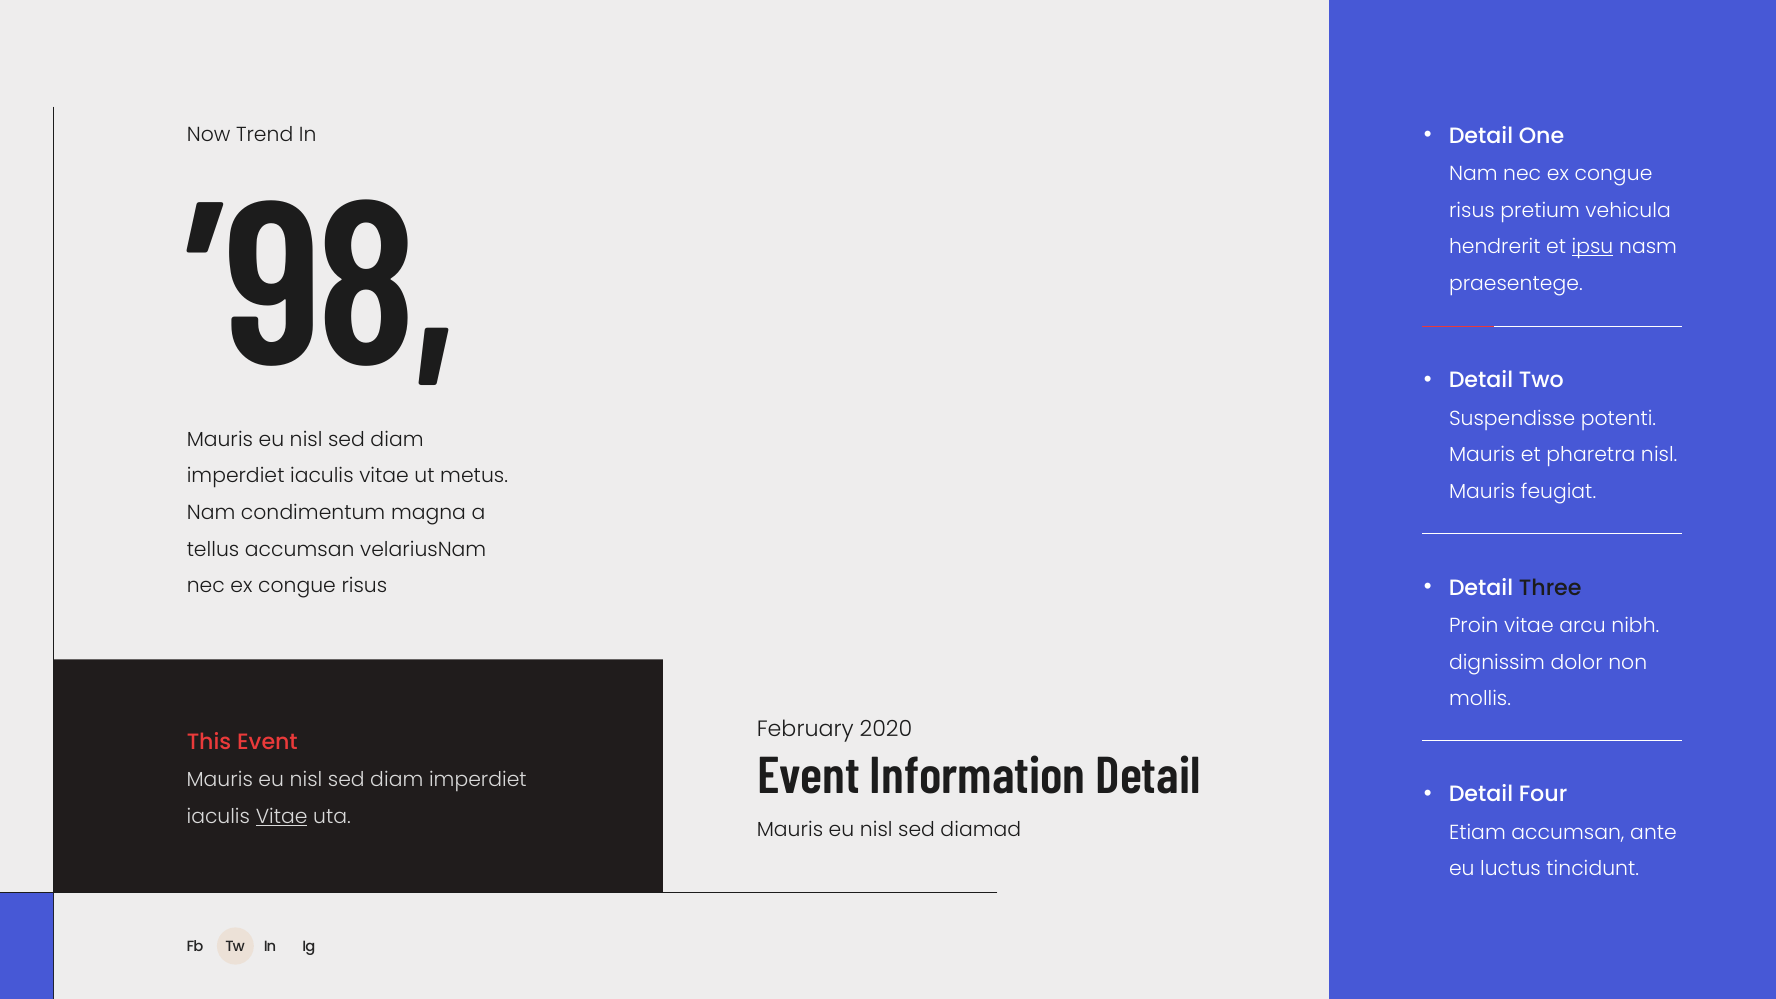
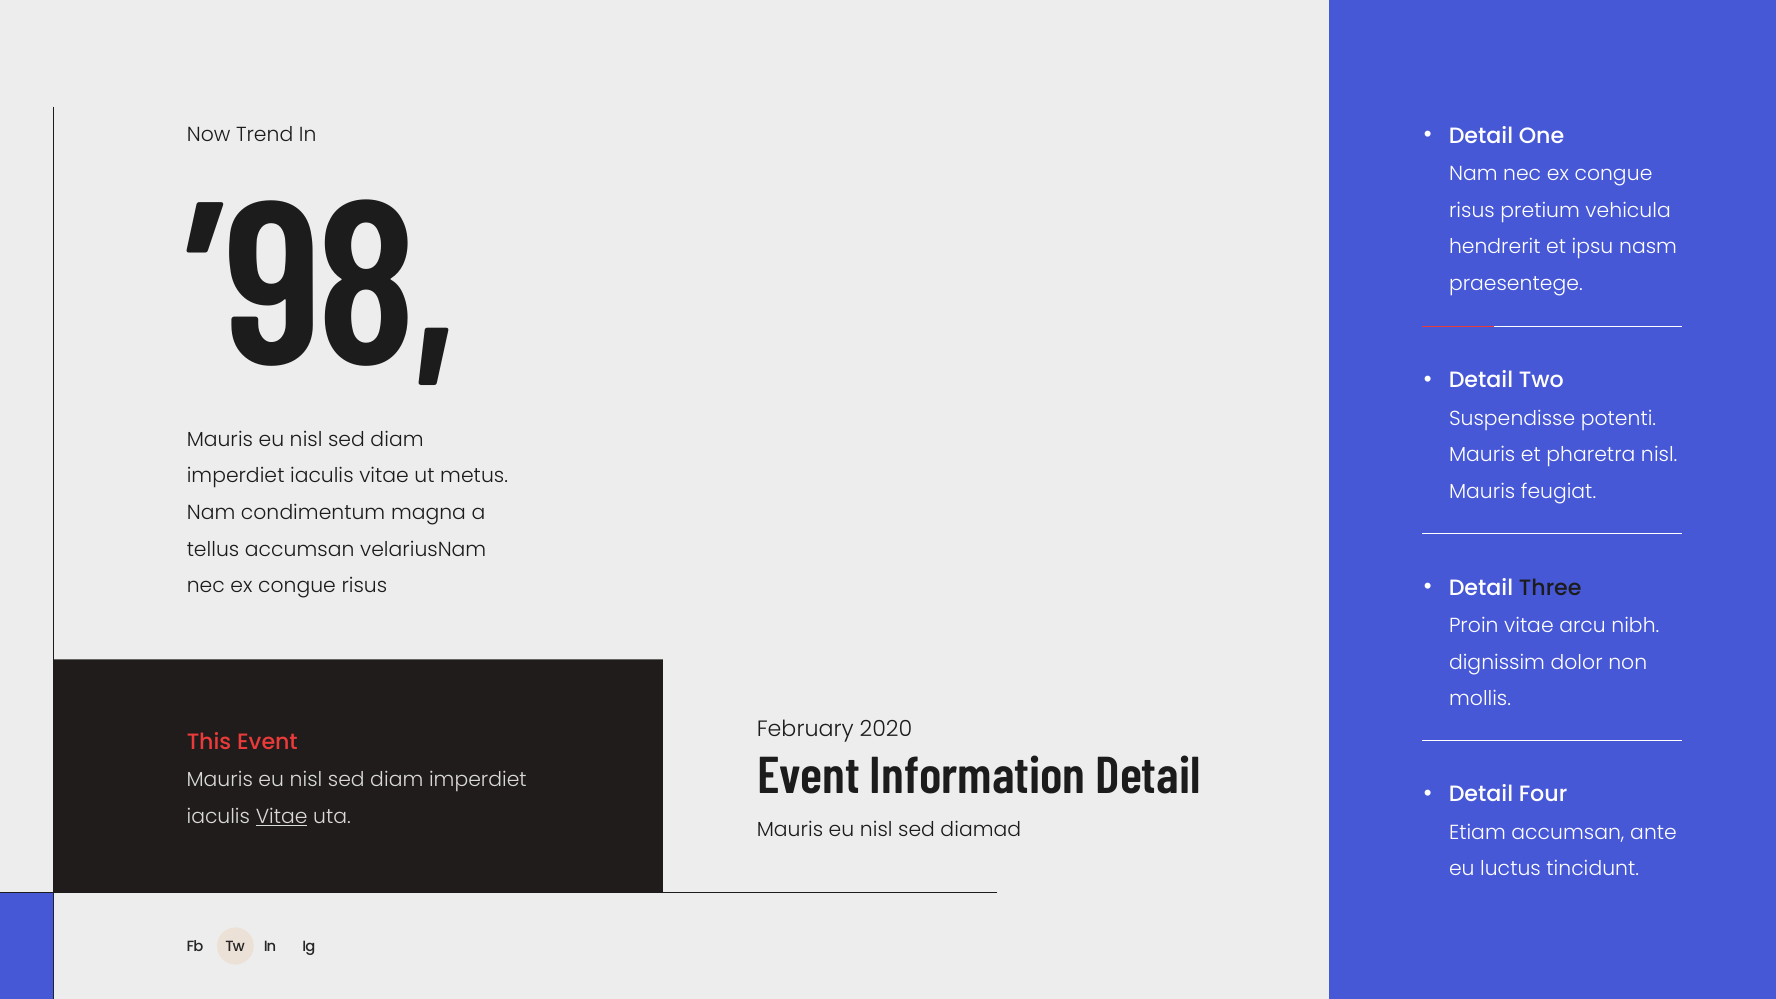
ipsu underline: present -> none
